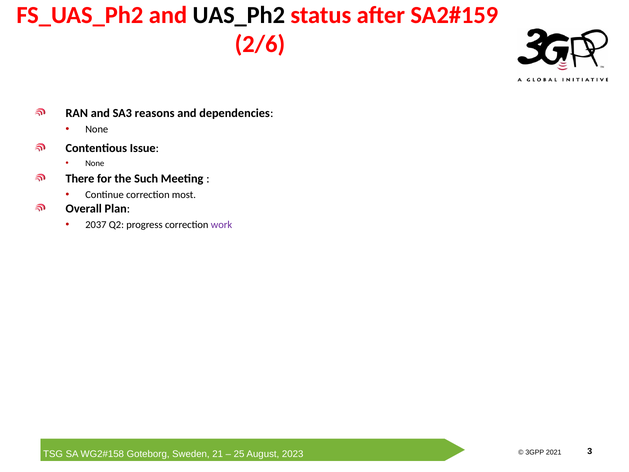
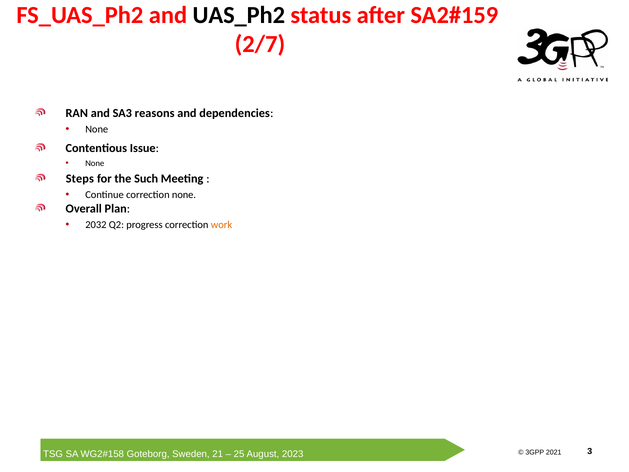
2/6: 2/6 -> 2/7
There: There -> Steps
correction most: most -> none
2037: 2037 -> 2032
work colour: purple -> orange
